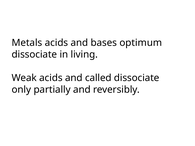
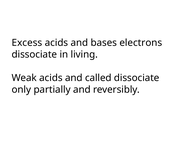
Metals: Metals -> Excess
optimum: optimum -> electrons
